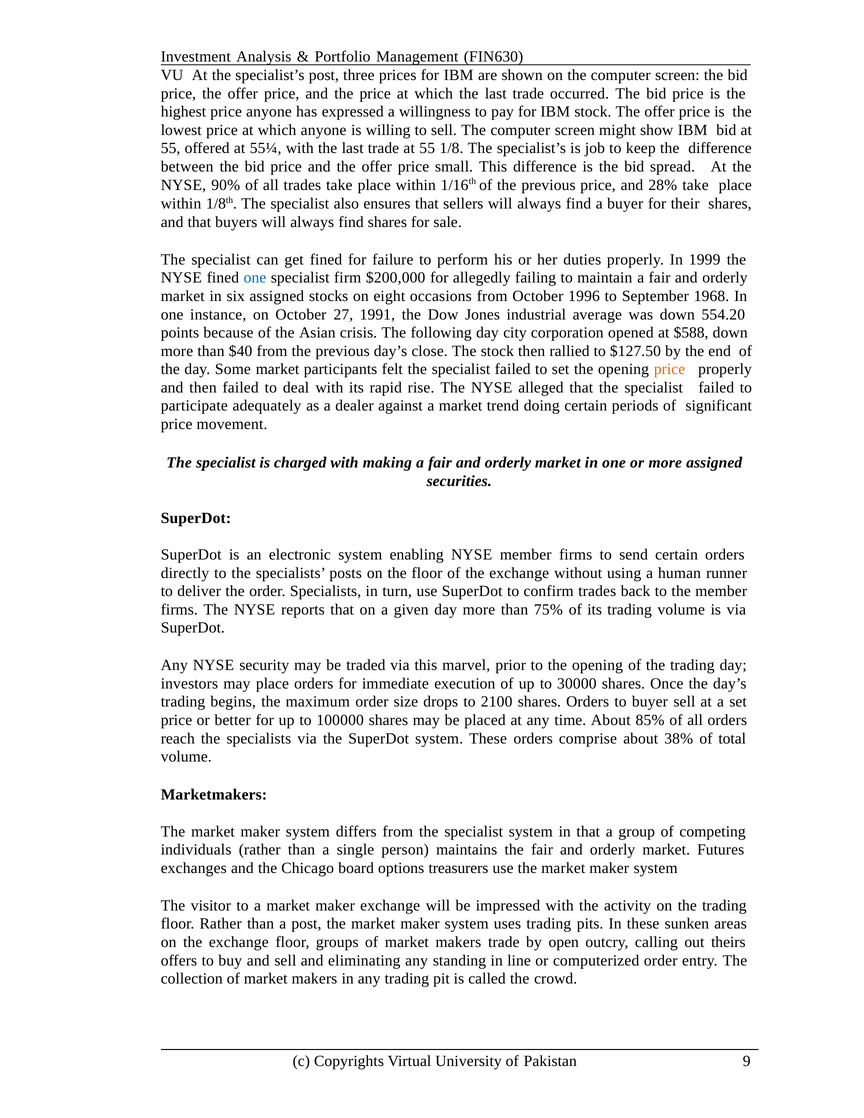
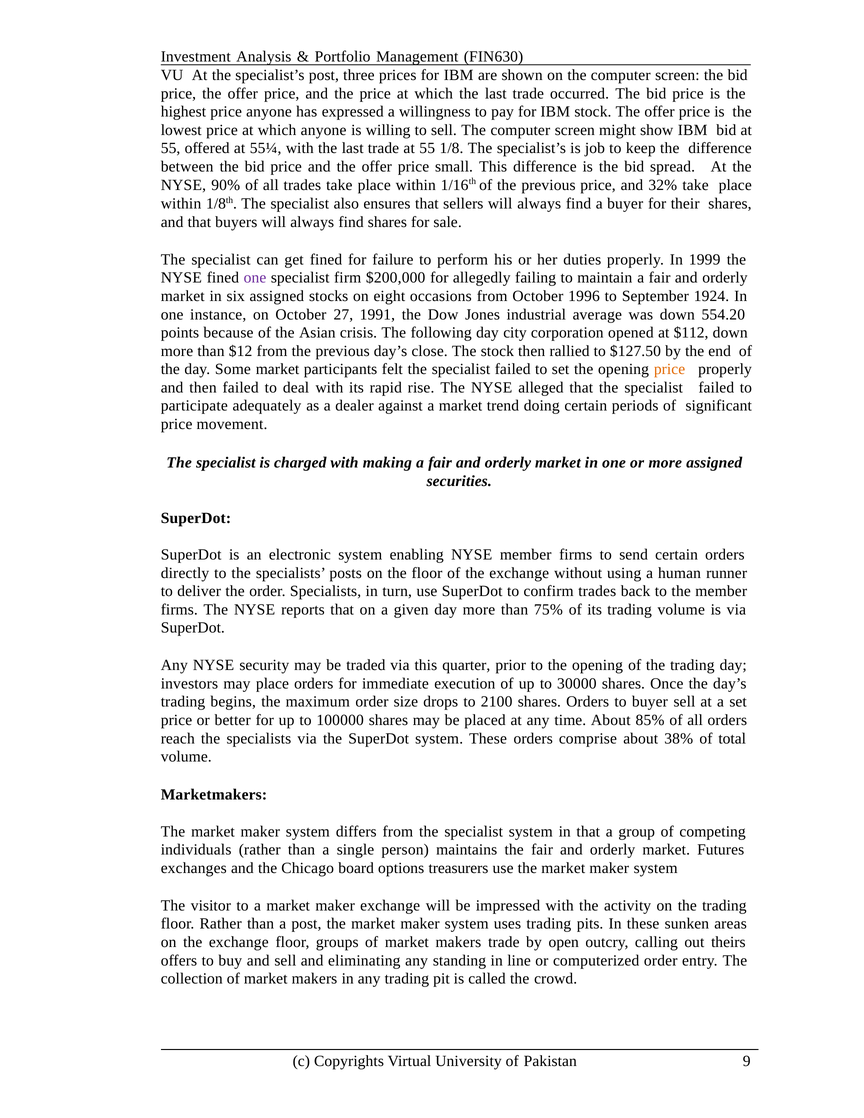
28%: 28% -> 32%
one at (255, 278) colour: blue -> purple
1968: 1968 -> 1924
$588: $588 -> $112
$40: $40 -> $12
marvel: marvel -> quarter
